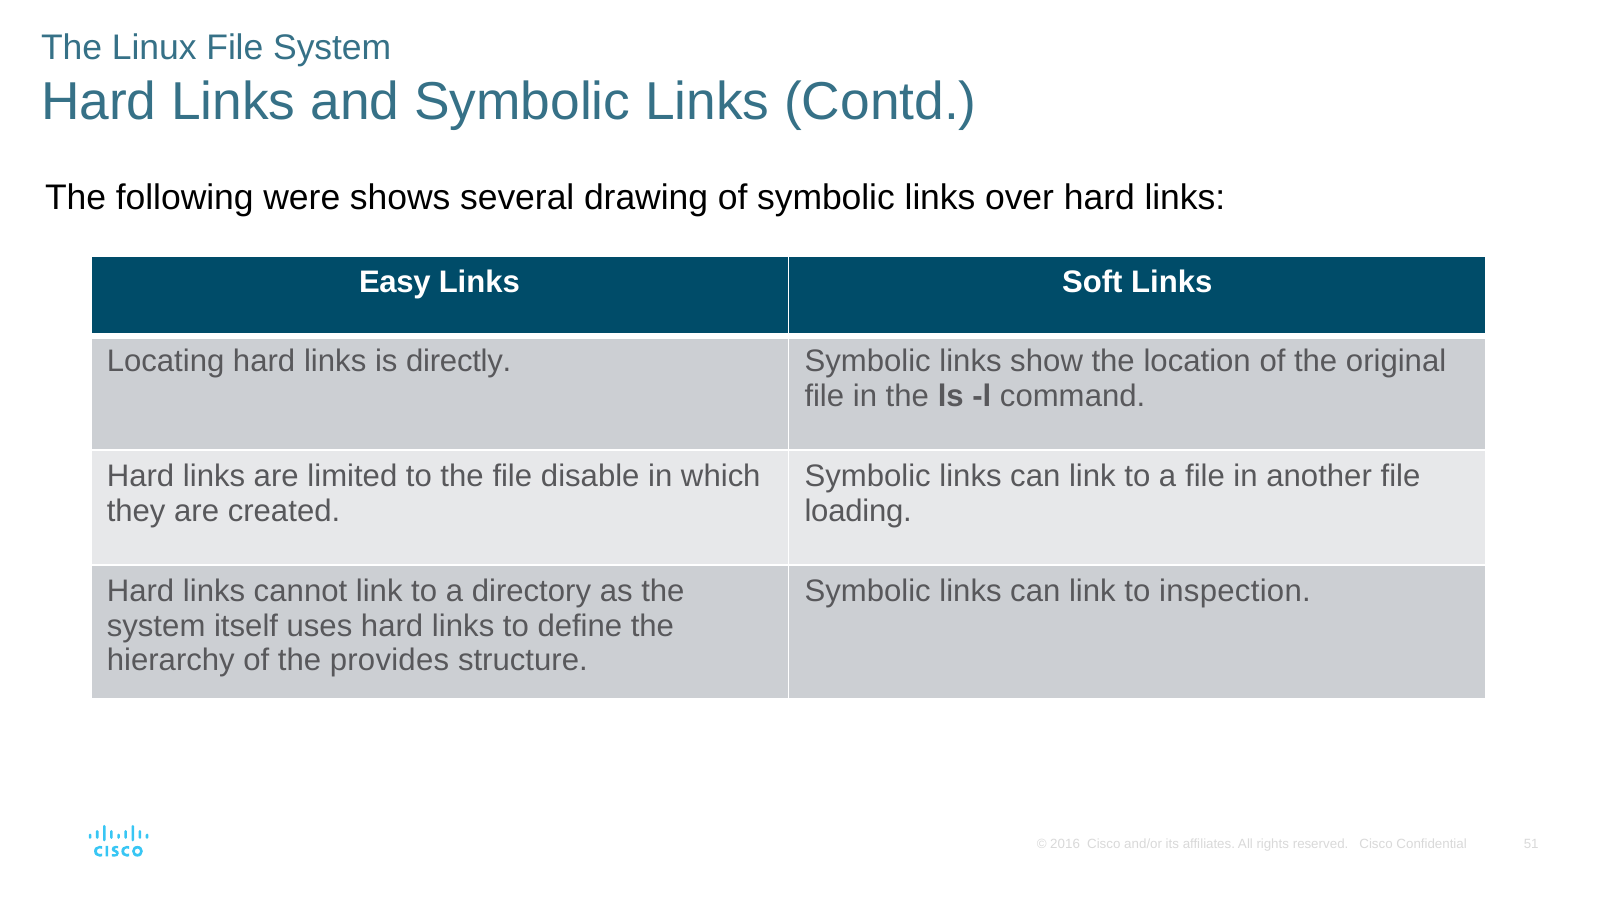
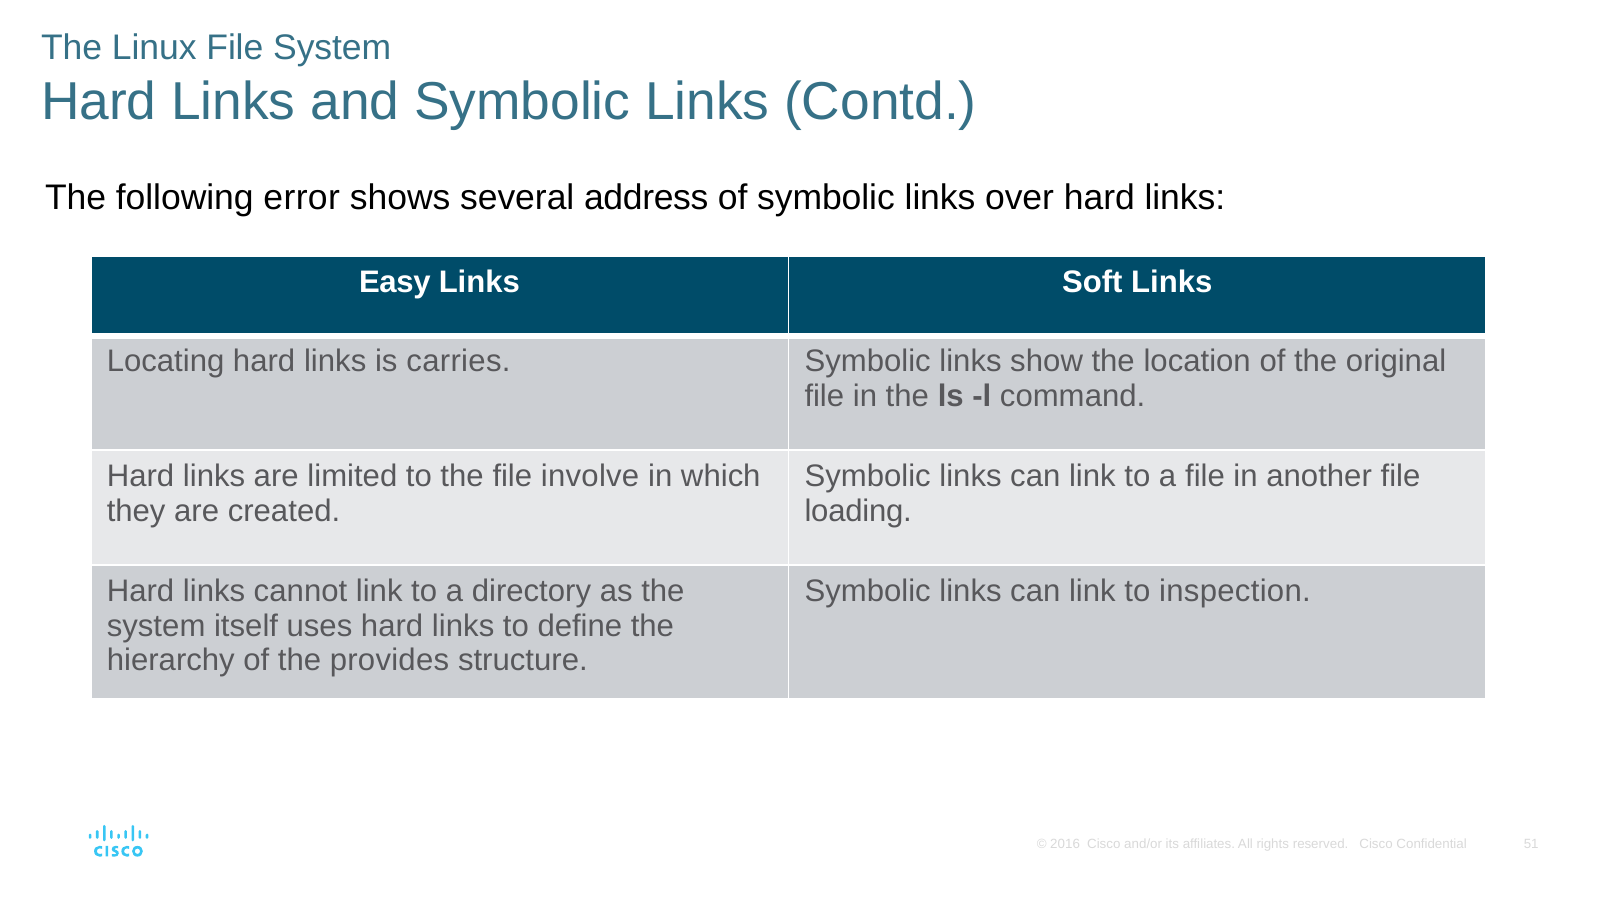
were: were -> error
drawing: drawing -> address
directly: directly -> carries
disable: disable -> involve
